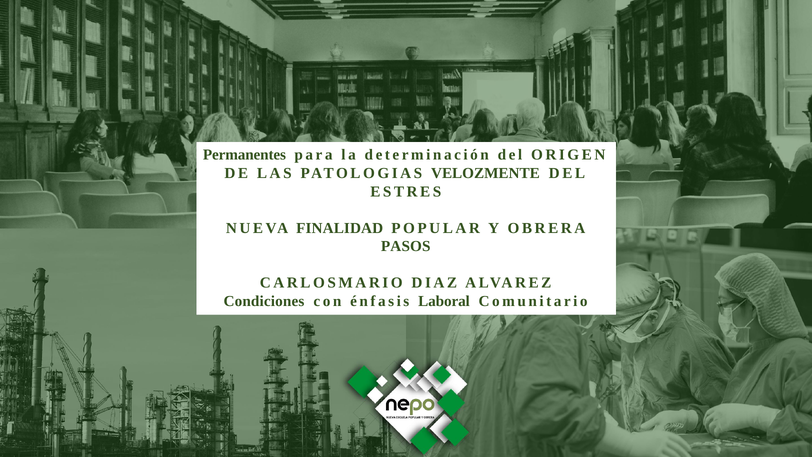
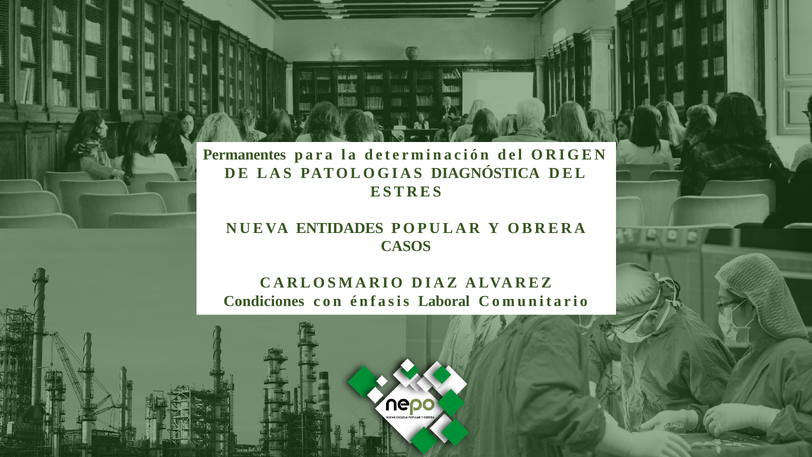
VELOZMENTE: VELOZMENTE -> DIAGNÓSTICA
FINALIDAD: FINALIDAD -> ENTIDADES
PASOS: PASOS -> CASOS
